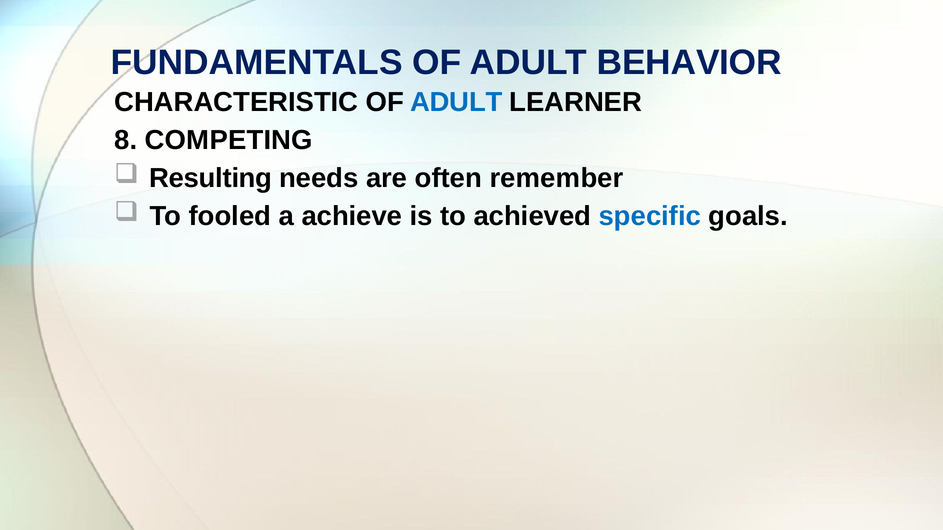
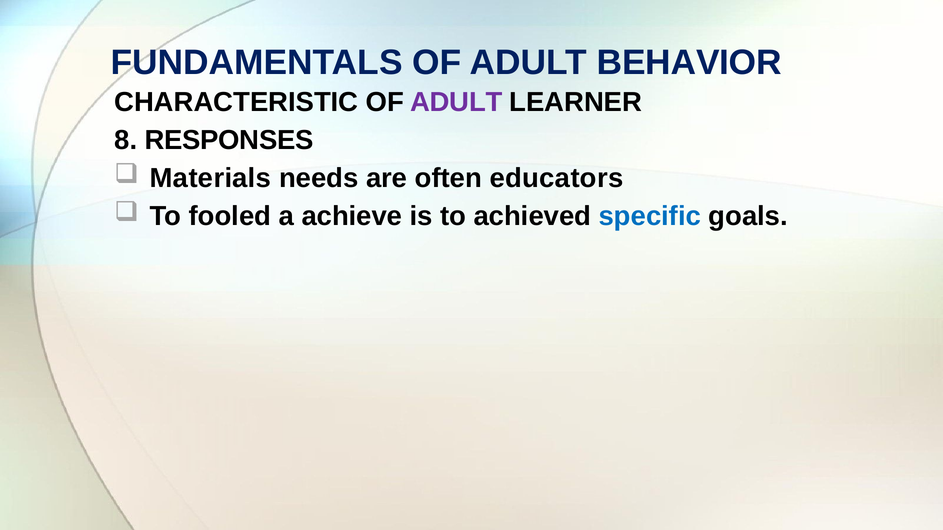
ADULT at (456, 102) colour: blue -> purple
COMPETING: COMPETING -> RESPONSES
Resulting: Resulting -> Materials
remember: remember -> educators
